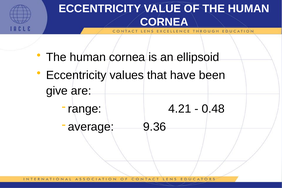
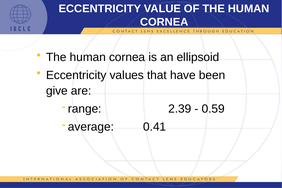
4.21: 4.21 -> 2.39
0.48: 0.48 -> 0.59
9.36: 9.36 -> 0.41
